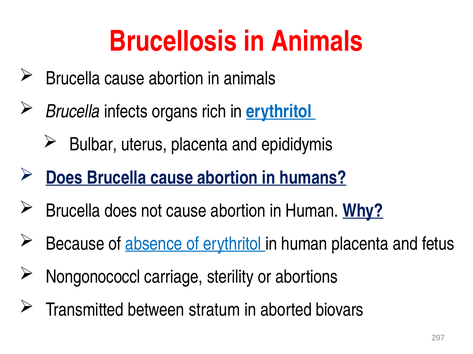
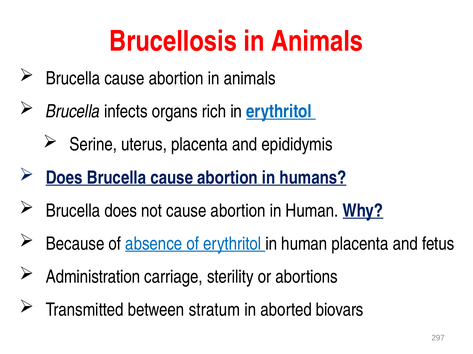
Bulbar: Bulbar -> Serine
Nongonococcl: Nongonococcl -> Administration
